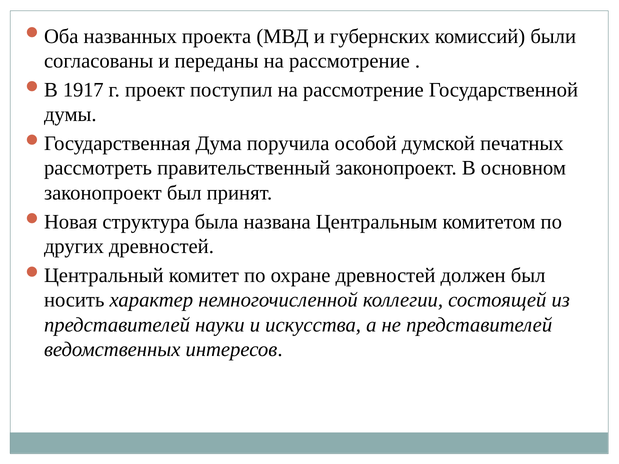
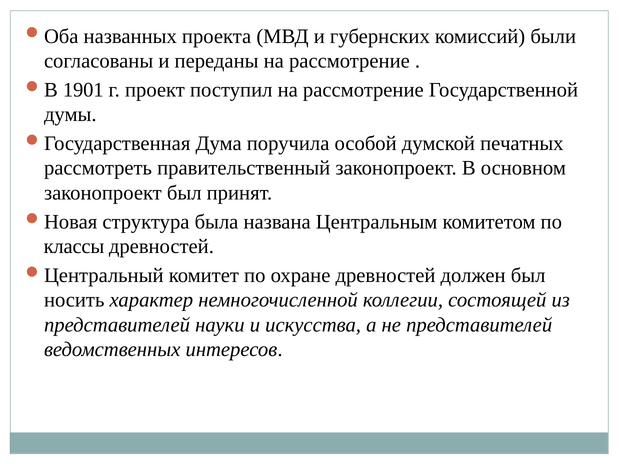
1917: 1917 -> 1901
других: других -> классы
